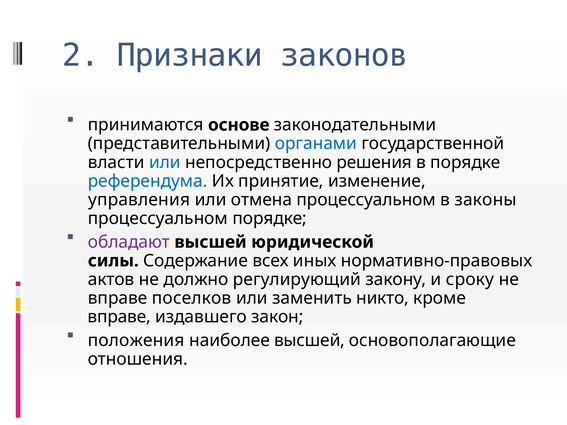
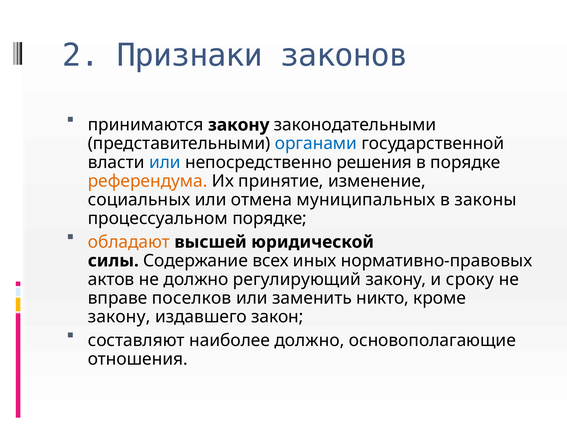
принимаются основе: основе -> закону
референдума colour: blue -> orange
управления: управления -> социальных
отмена процессуальном: процессуальном -> муниципальных
обладают colour: purple -> orange
вправе at (119, 317): вправе -> закону
положения: положения -> составляют
наиболее высшей: высшей -> должно
